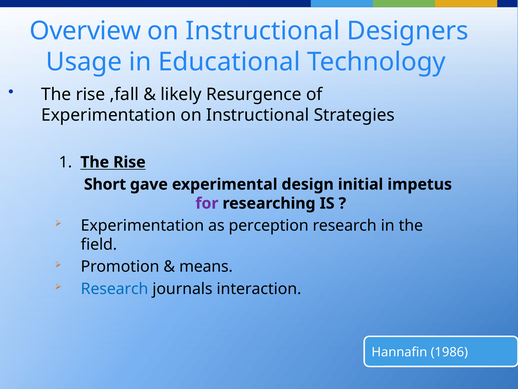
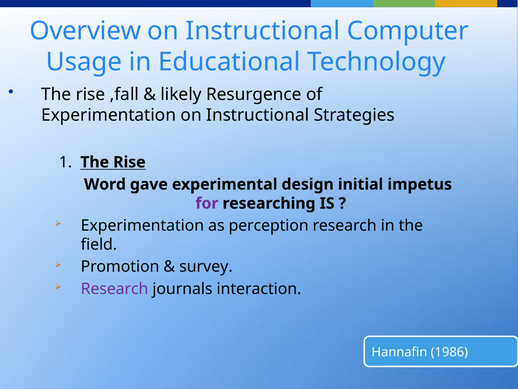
Designers: Designers -> Computer
Short: Short -> Word
means: means -> survey
Research at (115, 289) colour: blue -> purple
